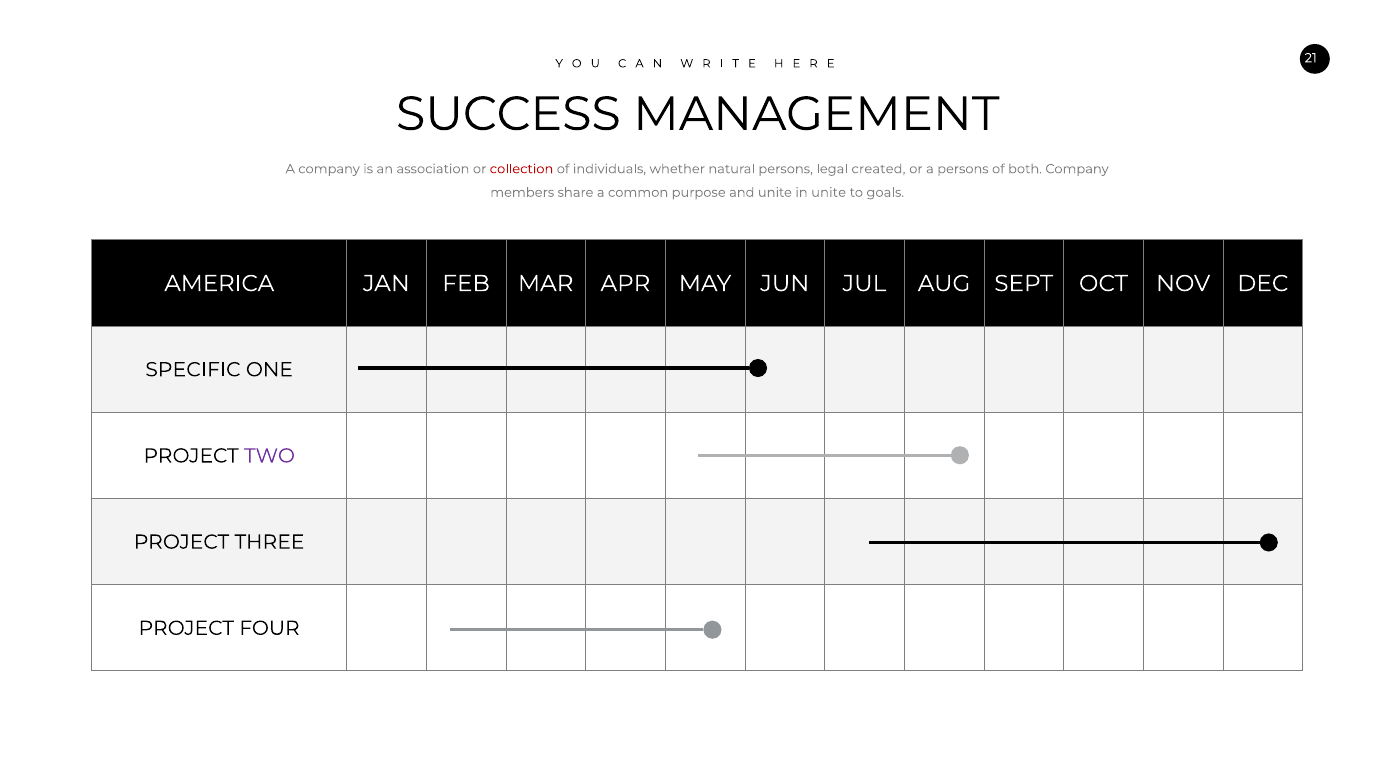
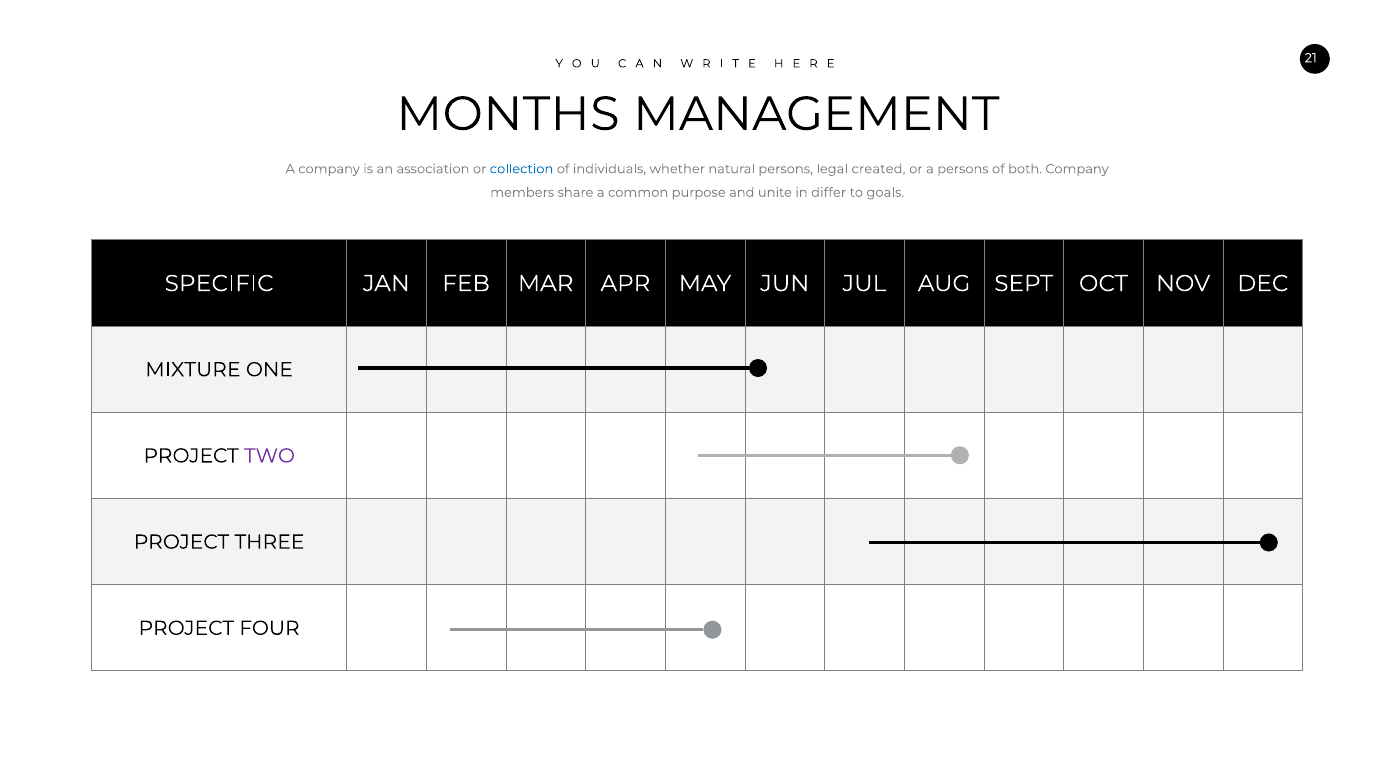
SUCCESS: SUCCESS -> MONTHS
collection colour: red -> blue
in unite: unite -> differ
AMERICA: AMERICA -> SPECIFIC
SPECIFIC: SPECIFIC -> MIXTURE
